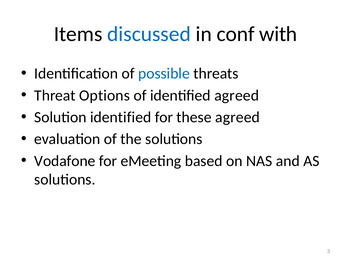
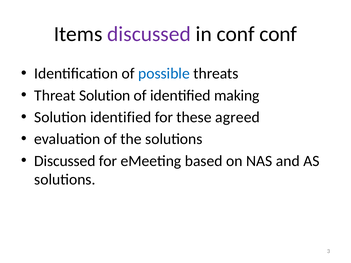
discussed at (149, 34) colour: blue -> purple
conf with: with -> conf
Threat Options: Options -> Solution
identified agreed: agreed -> making
Vodafone at (65, 161): Vodafone -> Discussed
